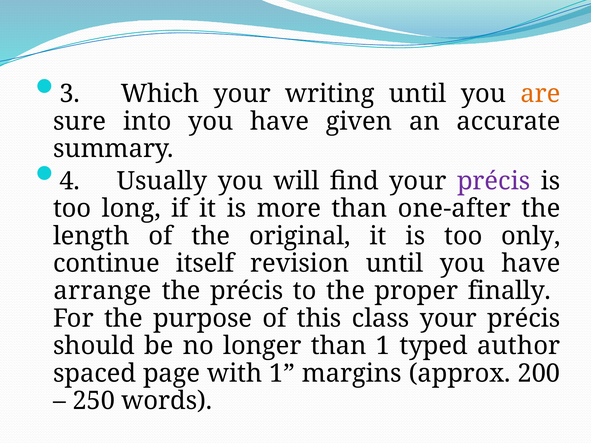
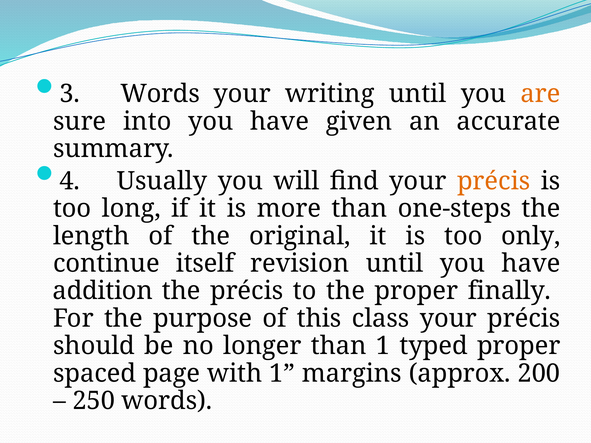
3 Which: Which -> Words
précis at (494, 181) colour: purple -> orange
one-after: one-after -> one-steps
arrange: arrange -> addition
typed author: author -> proper
